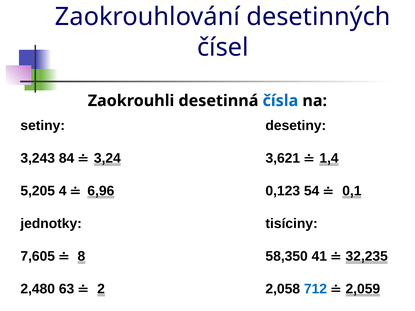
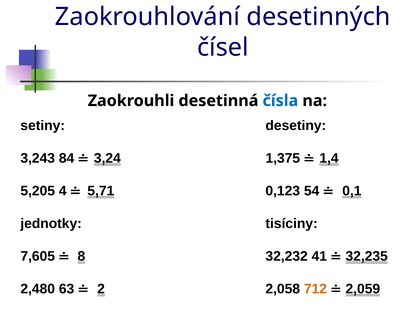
3,621: 3,621 -> 1,375
6,96: 6,96 -> 5,71
58,350: 58,350 -> 32,232
712 colour: blue -> orange
